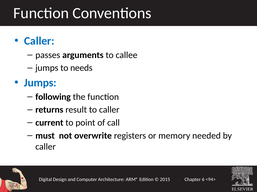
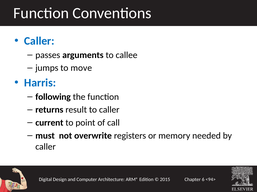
needs: needs -> move
Jumps at (40, 83): Jumps -> Harris
